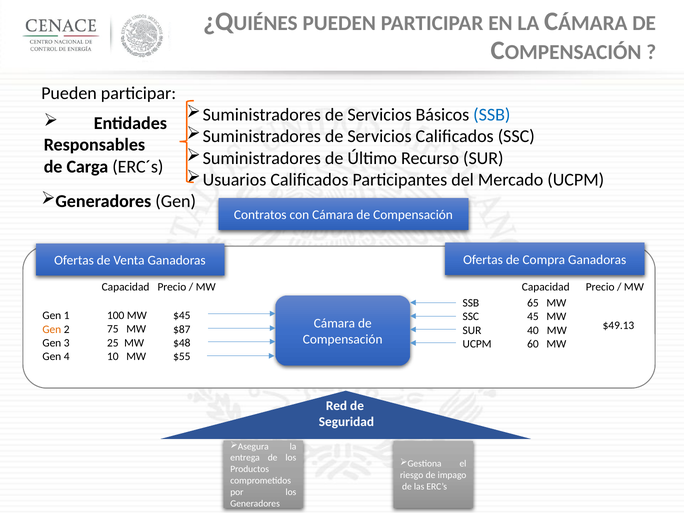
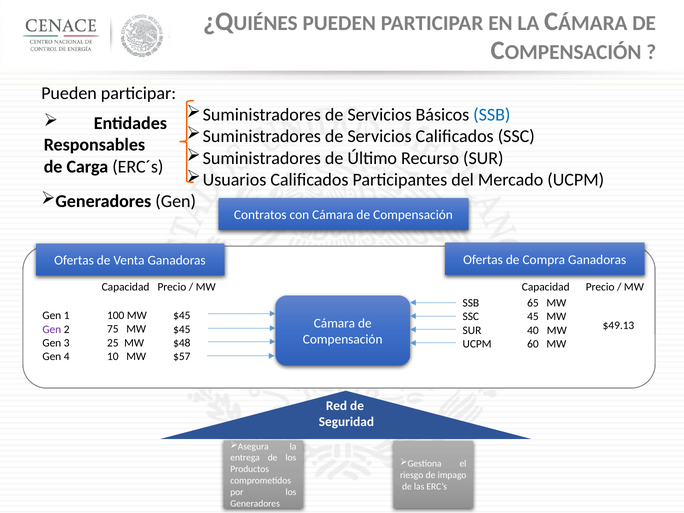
Gen at (52, 329) colour: orange -> purple
$87 at (182, 329): $87 -> $45
$55: $55 -> $57
